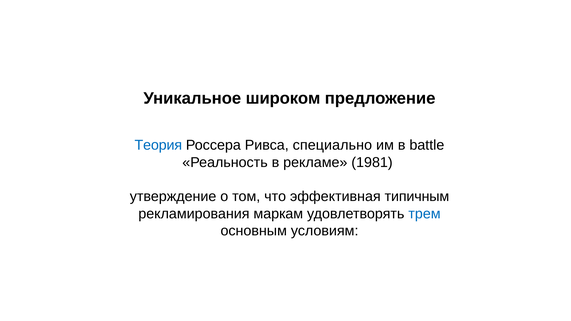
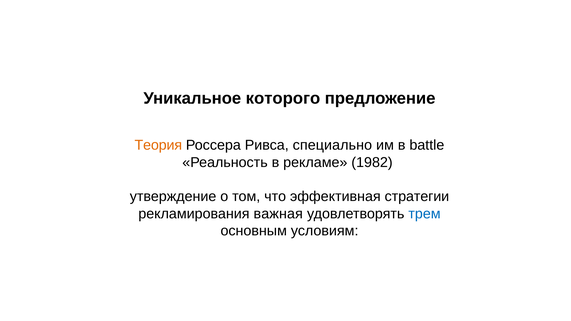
широком: широком -> которого
Теория colour: blue -> orange
1981: 1981 -> 1982
типичным: типичным -> стратегии
маркам: маркам -> важная
